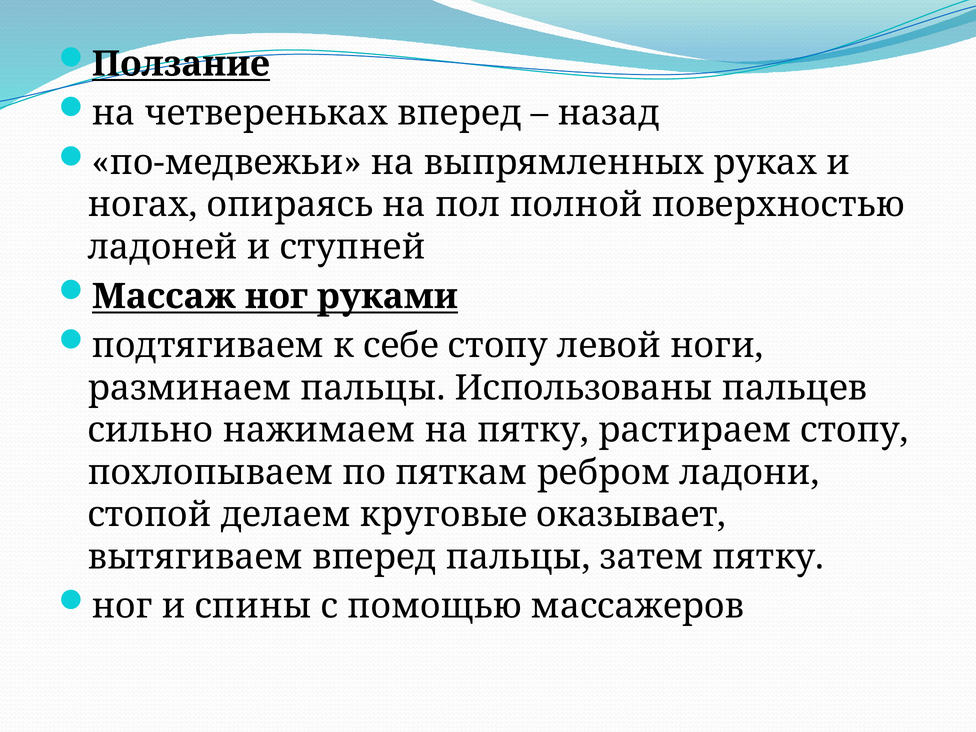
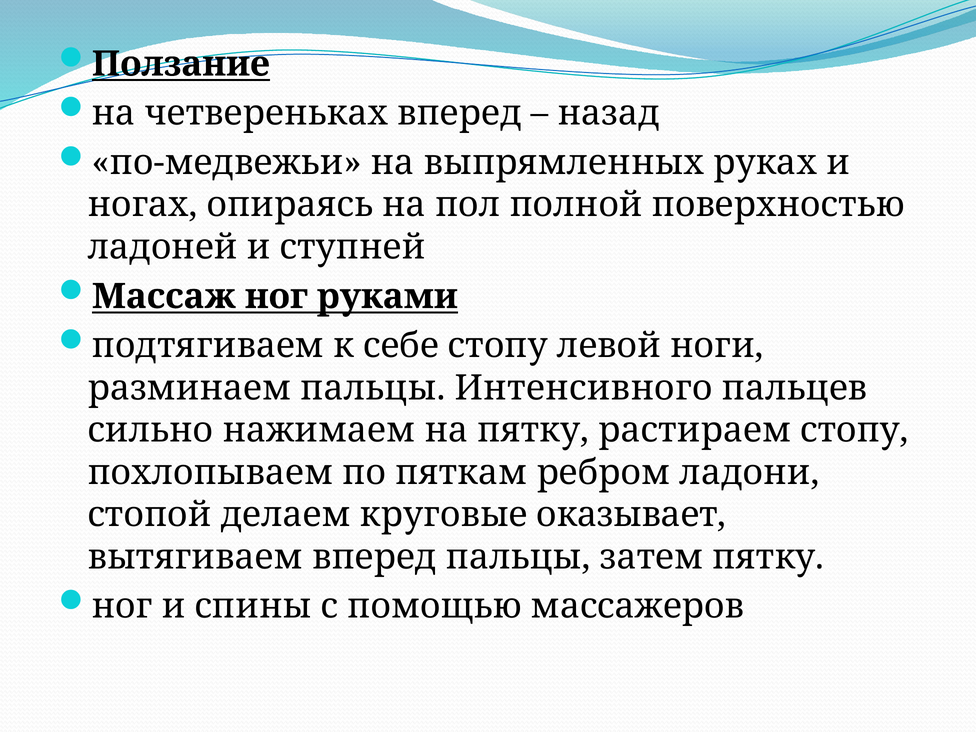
Использованы: Использованы -> Интенсивного
